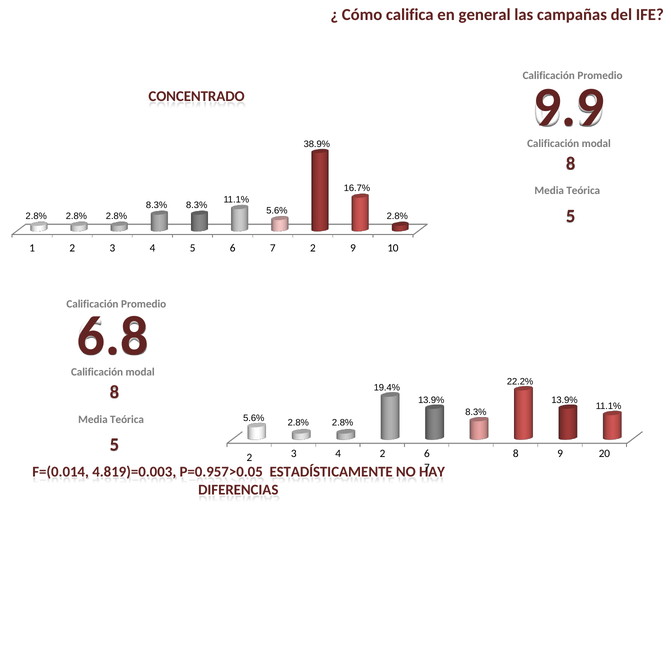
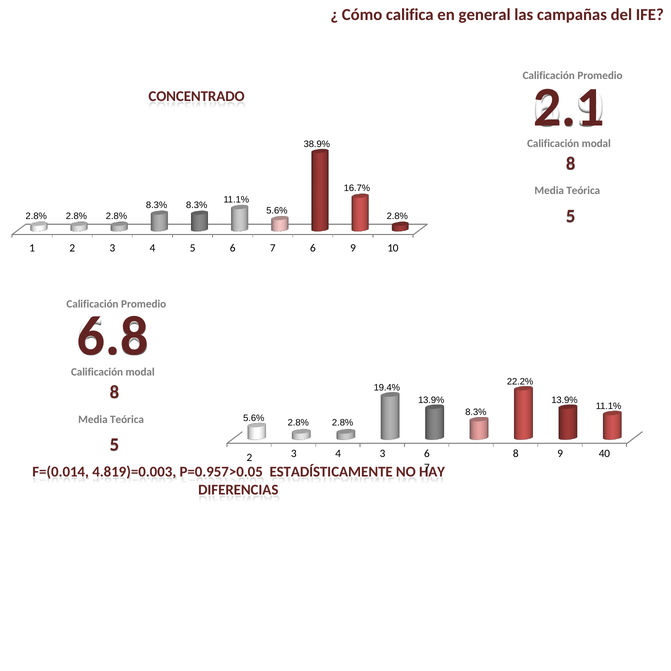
9.9: 9.9 -> 2.1
7 2: 2 -> 6
4 2: 2 -> 3
20: 20 -> 40
